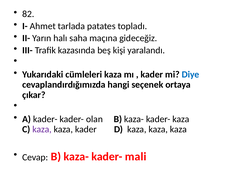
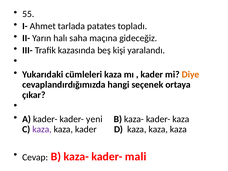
82: 82 -> 55
Diye colour: blue -> orange
olan: olan -> yeni
